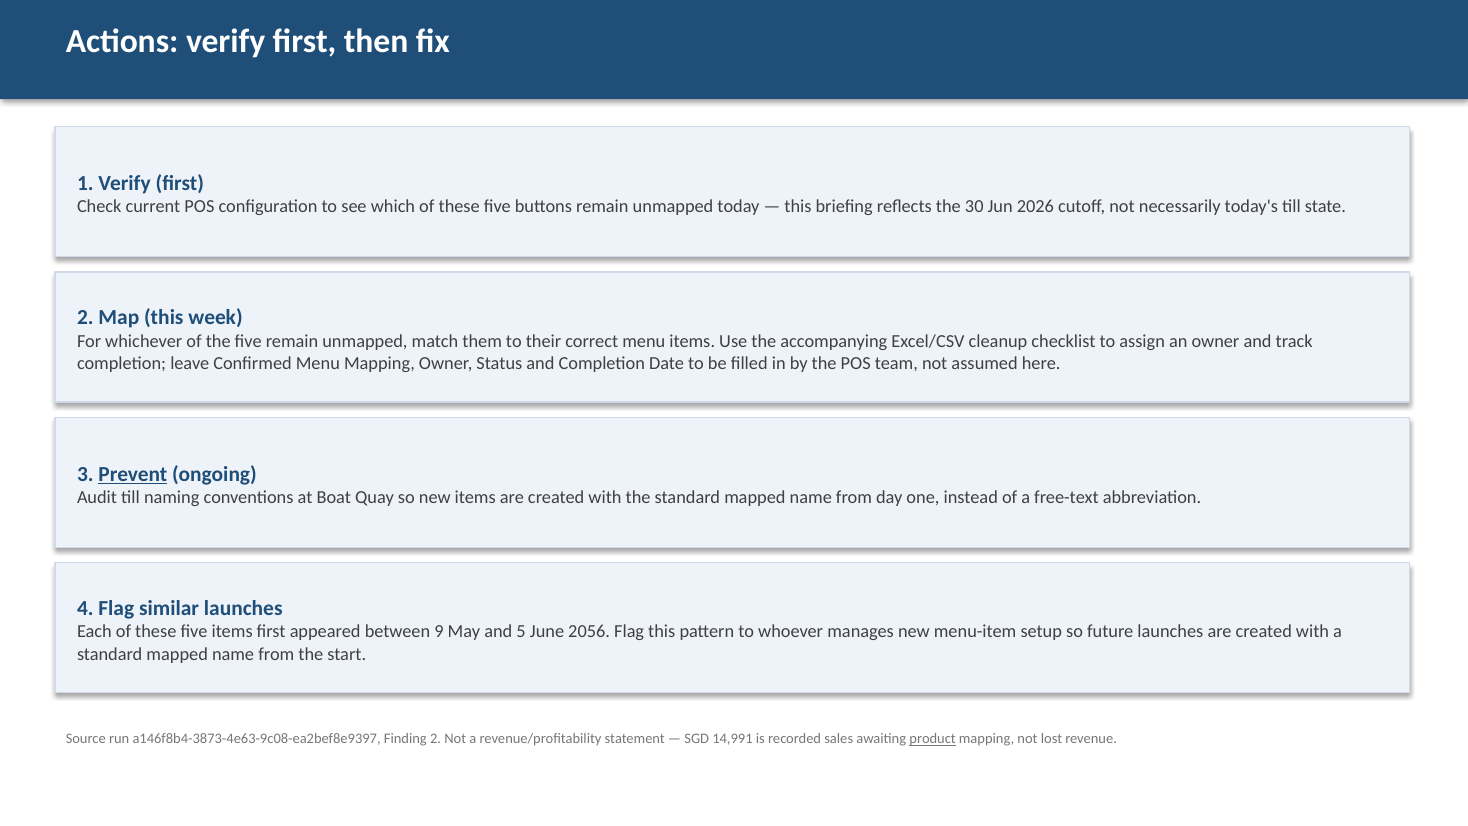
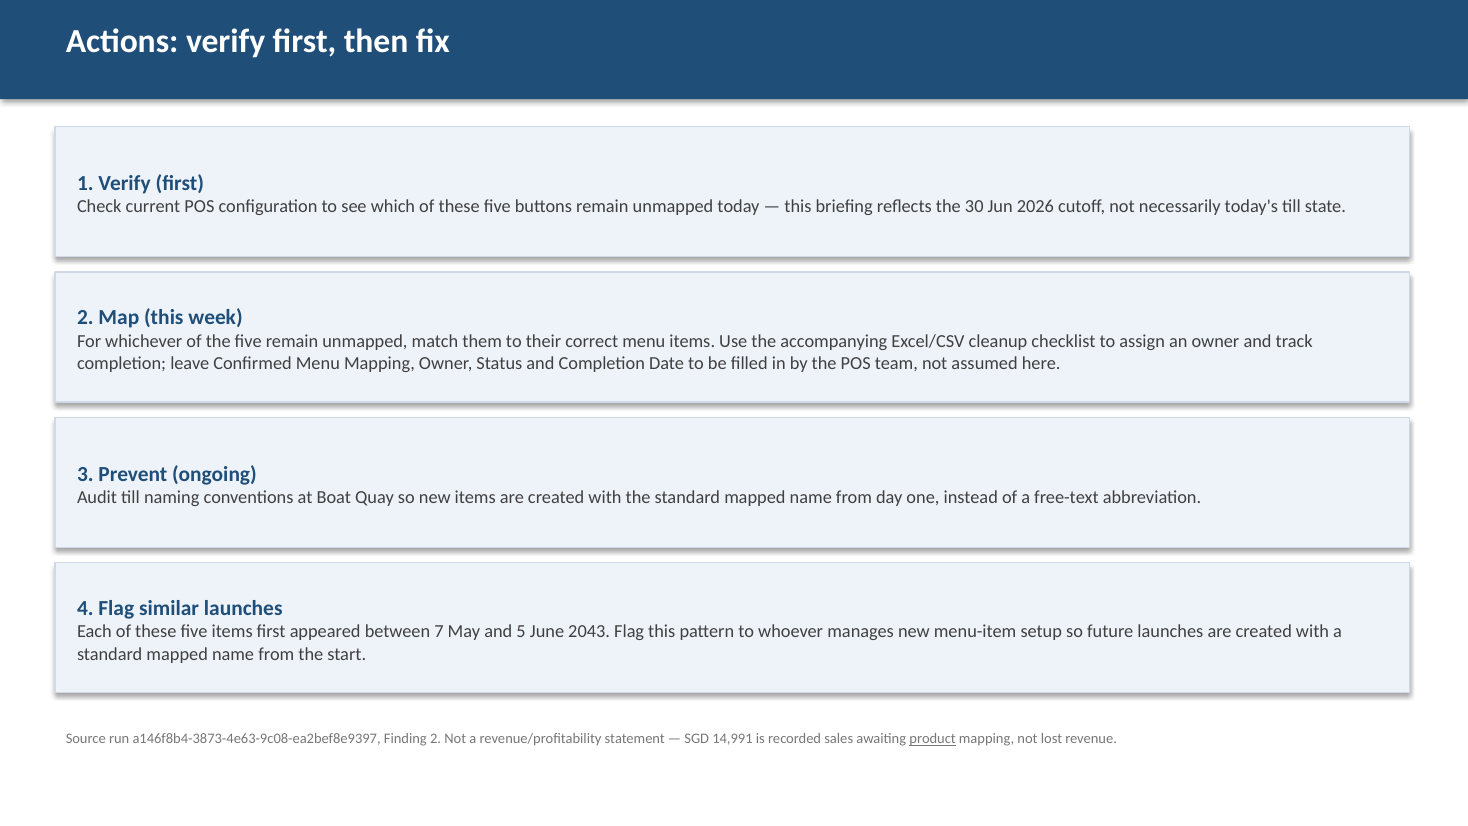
Prevent underline: present -> none
9: 9 -> 7
2056: 2056 -> 2043
